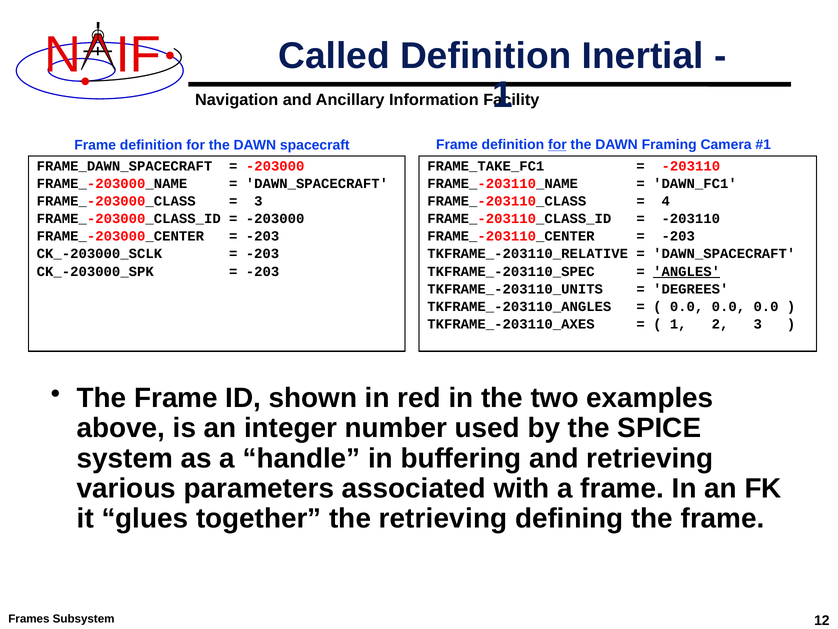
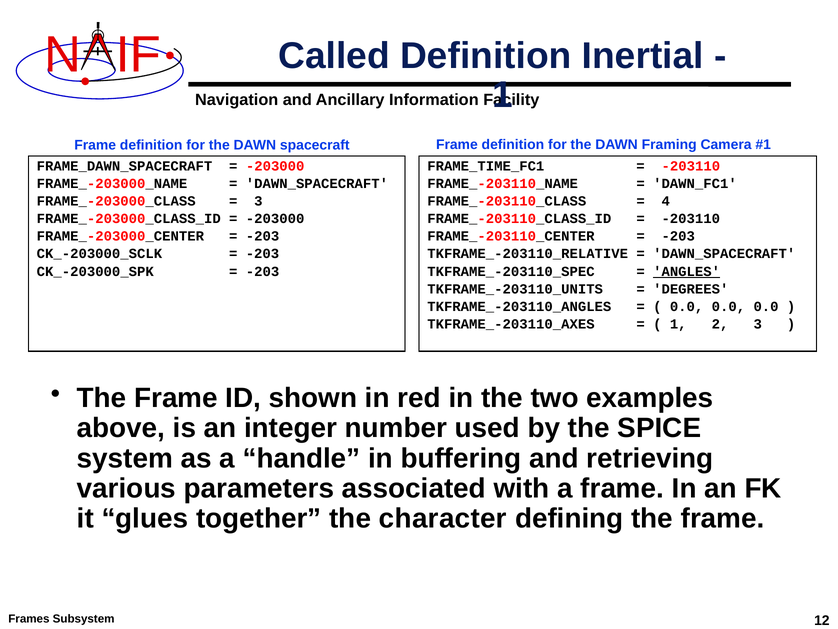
for at (557, 145) underline: present -> none
FRAME_TAKE_FC1: FRAME_TAKE_FC1 -> FRAME_TIME_FC1
the retrieving: retrieving -> character
